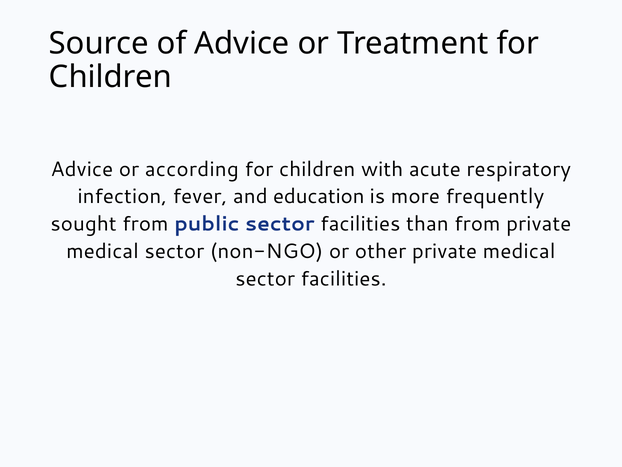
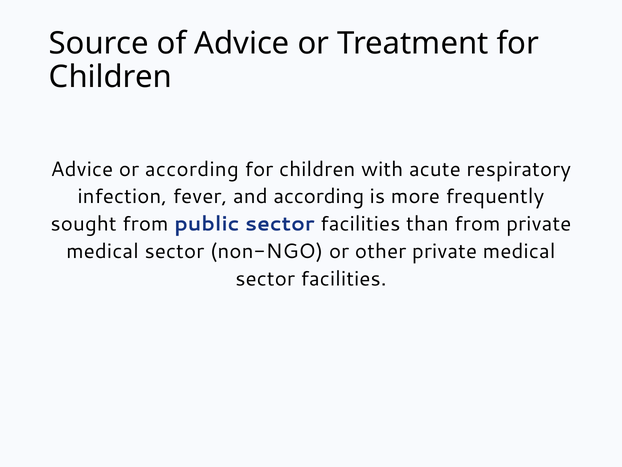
and education: education -> according
